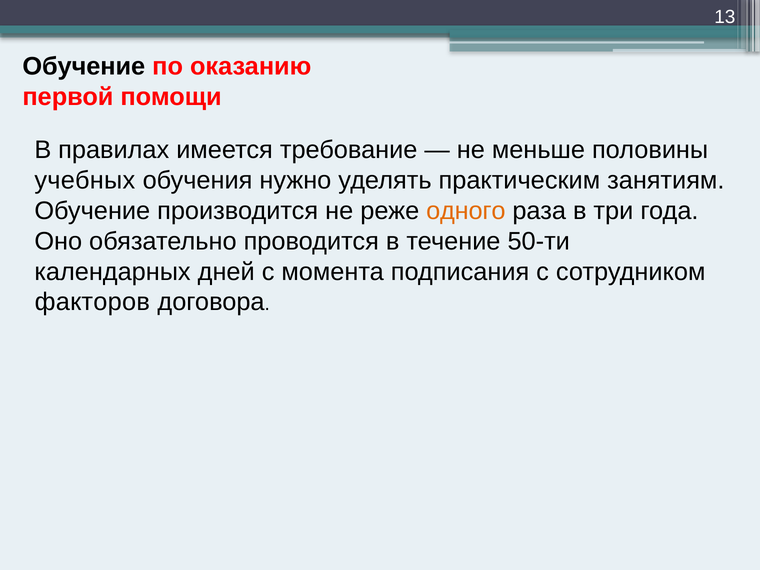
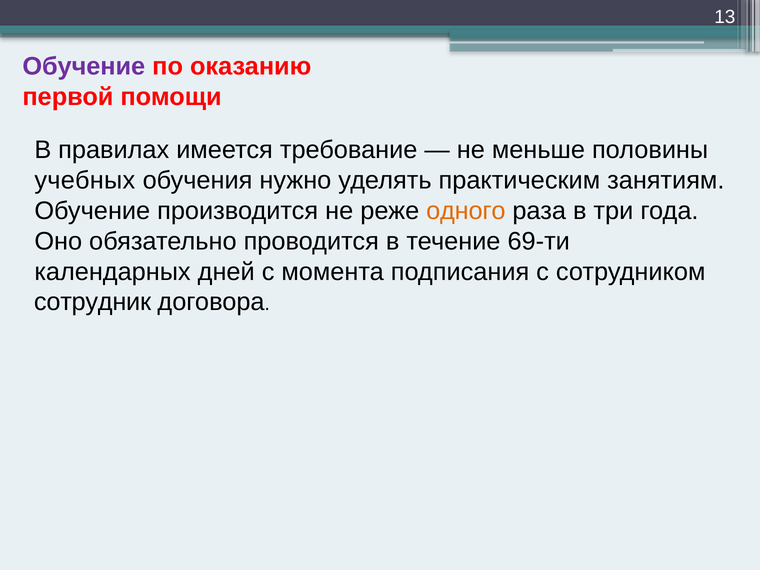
Обучение at (84, 66) colour: black -> purple
50-ти: 50-ти -> 69-ти
факторов: факторов -> сотрудник
